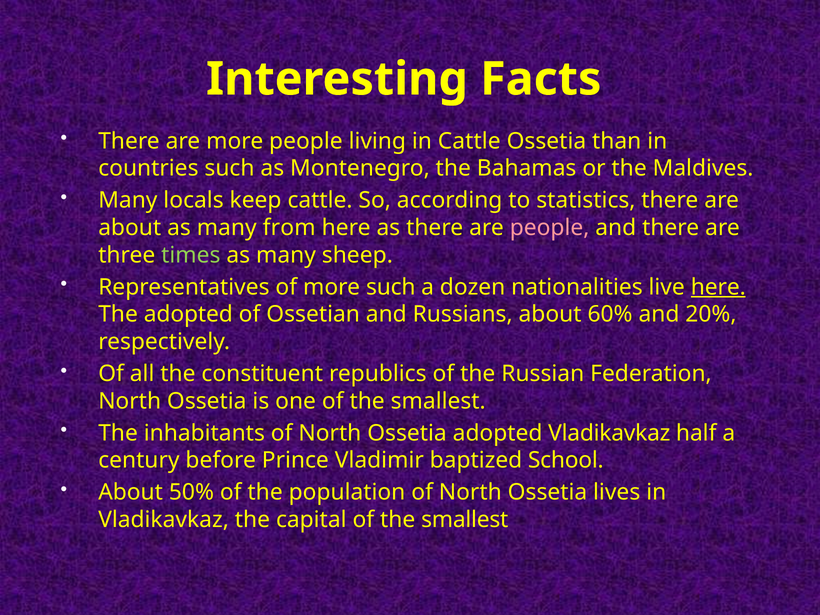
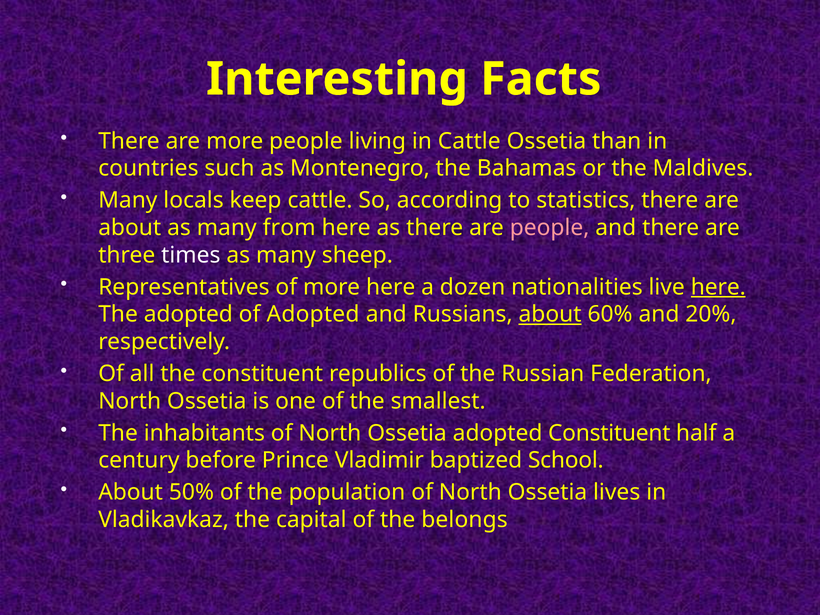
times colour: light green -> white
more such: such -> here
of Ossetian: Ossetian -> Adopted
about at (550, 314) underline: none -> present
adopted Vladikavkaz: Vladikavkaz -> Constituent
capital of the smallest: smallest -> belongs
